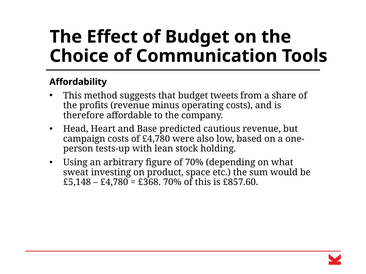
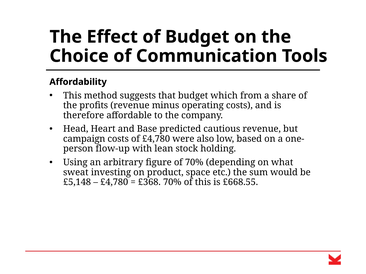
tweets: tweets -> which
tests-up: tests-up -> flow-up
£857.60: £857.60 -> £668.55
